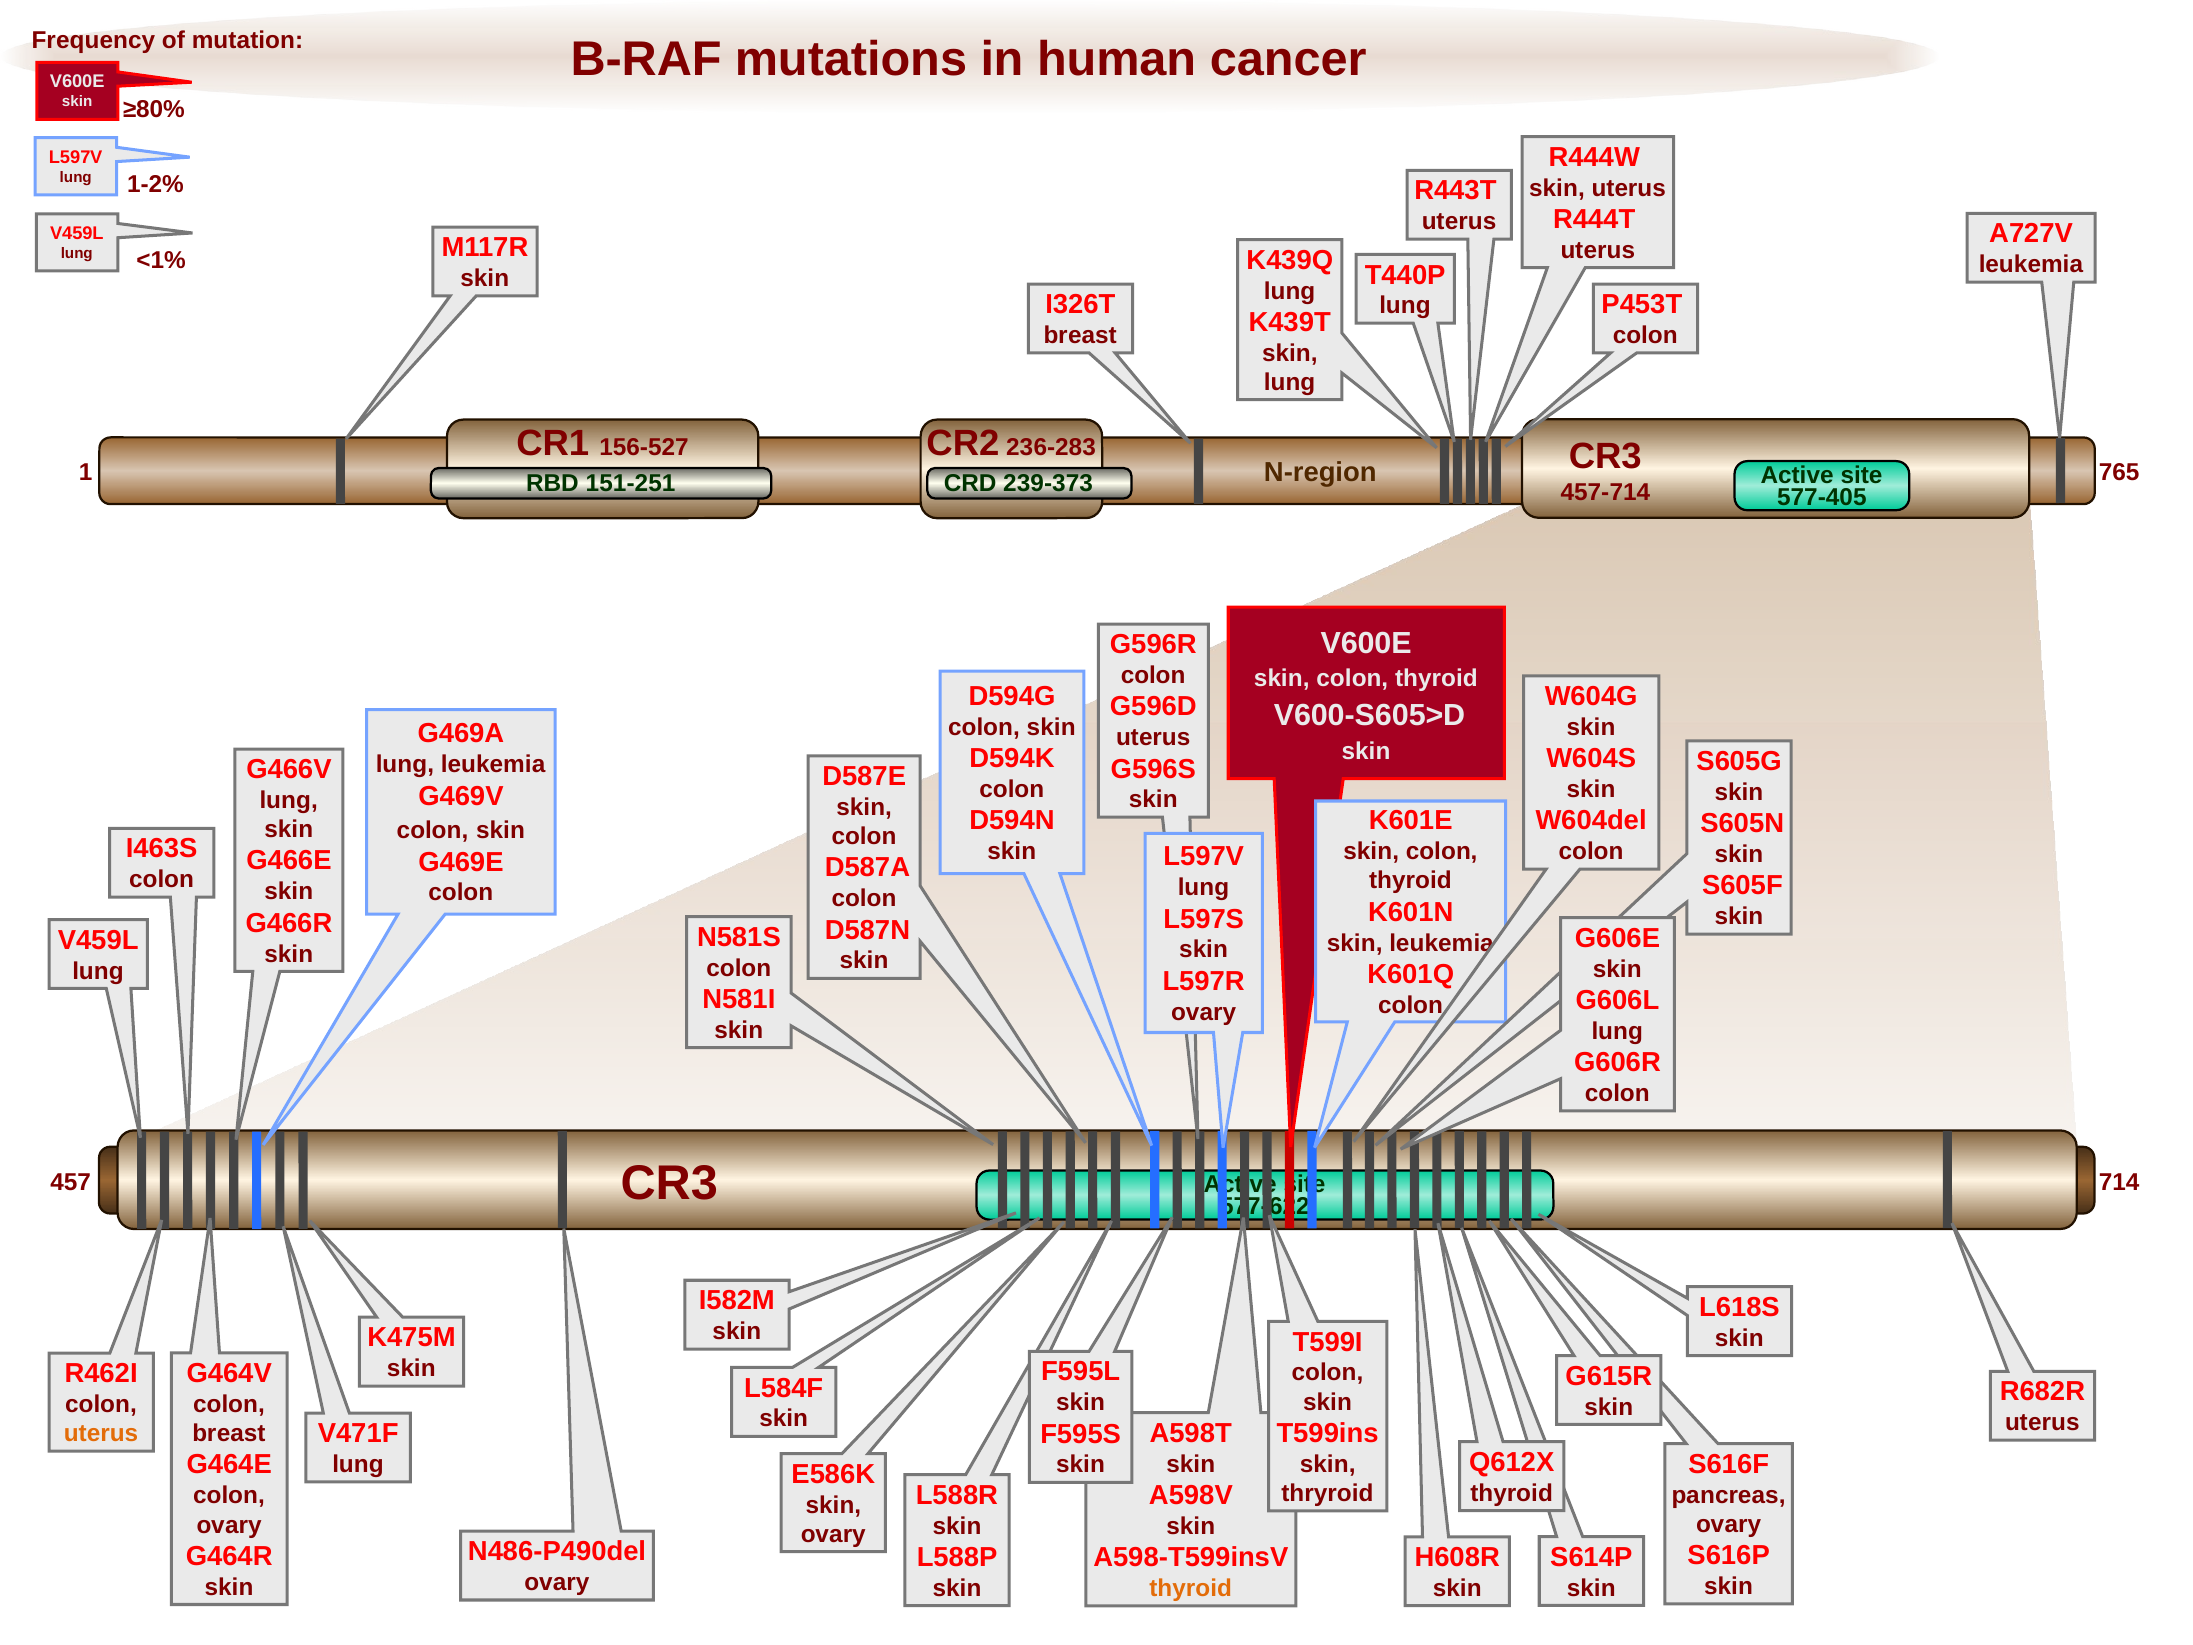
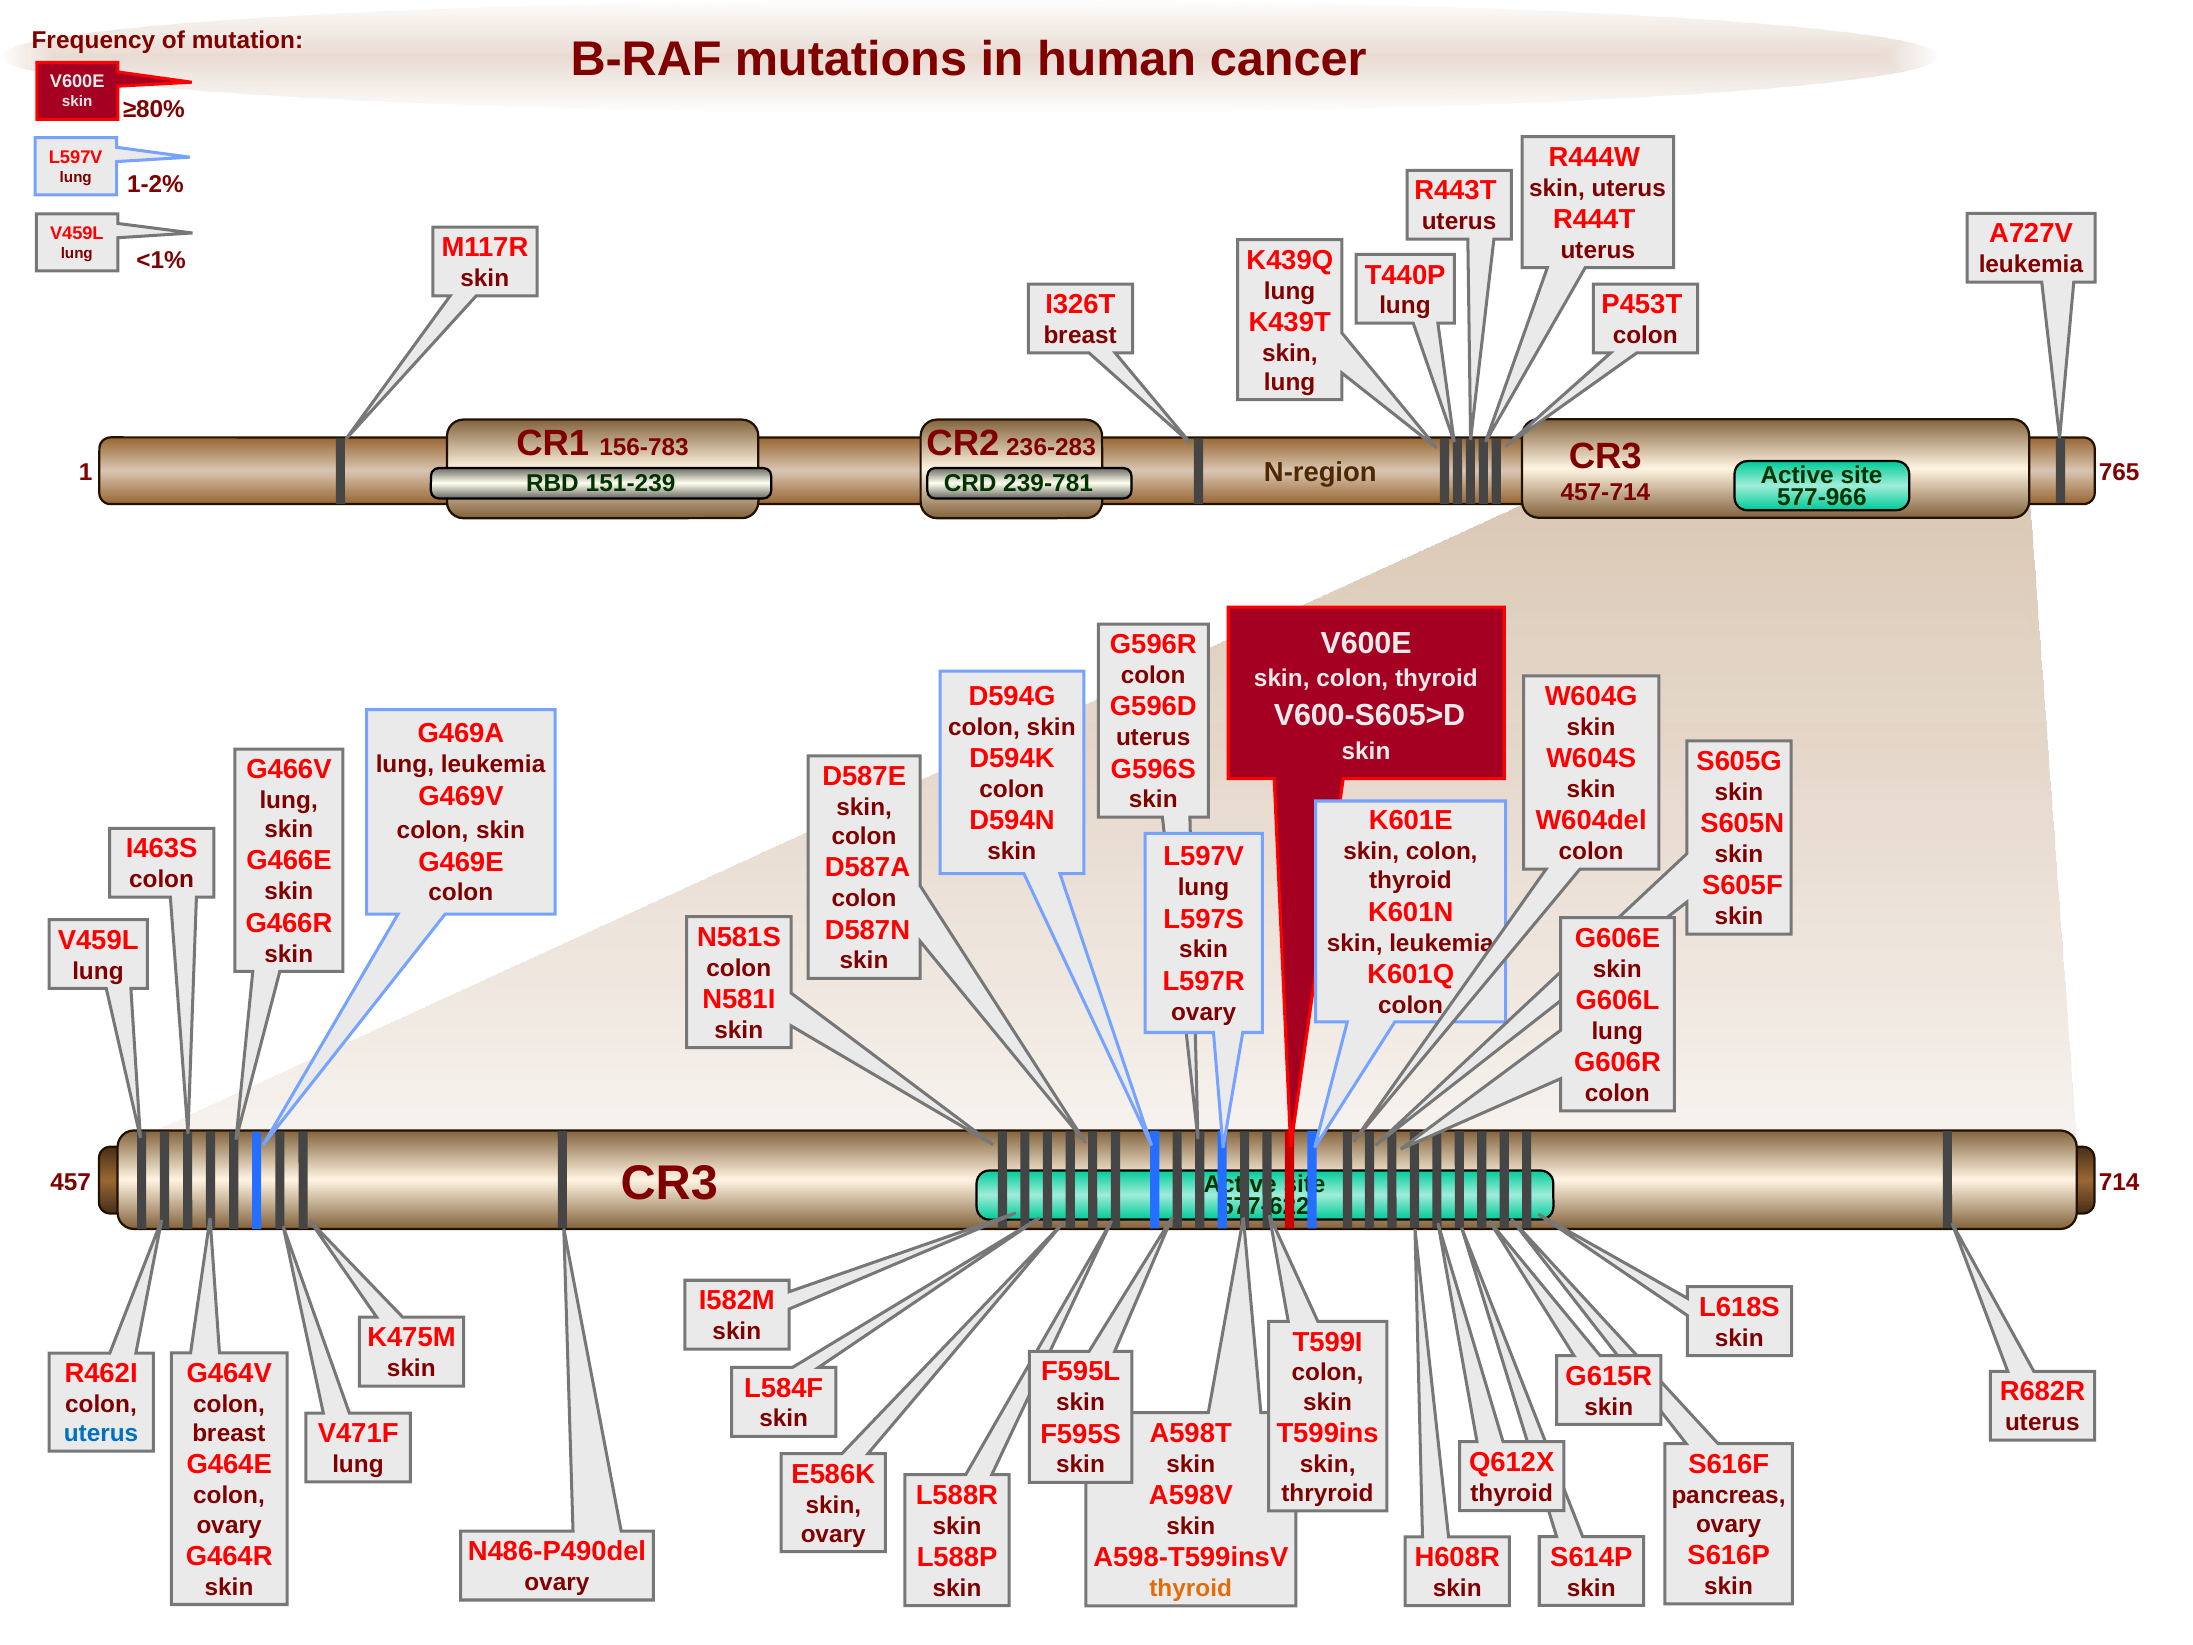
156-527: 156-527 -> 156-783
151-251: 151-251 -> 151-239
239-373: 239-373 -> 239-781
577-405: 577-405 -> 577-966
uterus at (101, 1433) colour: orange -> blue
